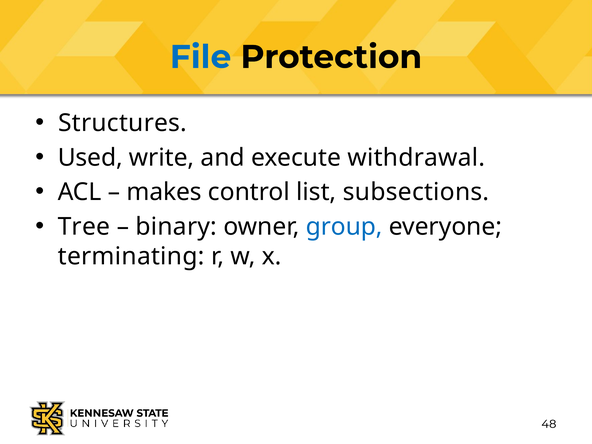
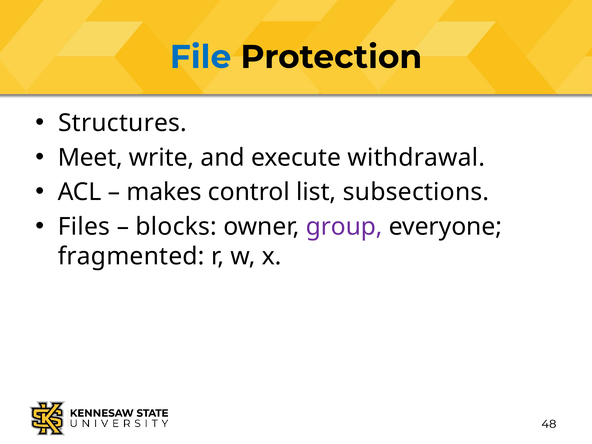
Used: Used -> Meet
Tree: Tree -> Files
binary: binary -> blocks
group colour: blue -> purple
terminating: terminating -> fragmented
